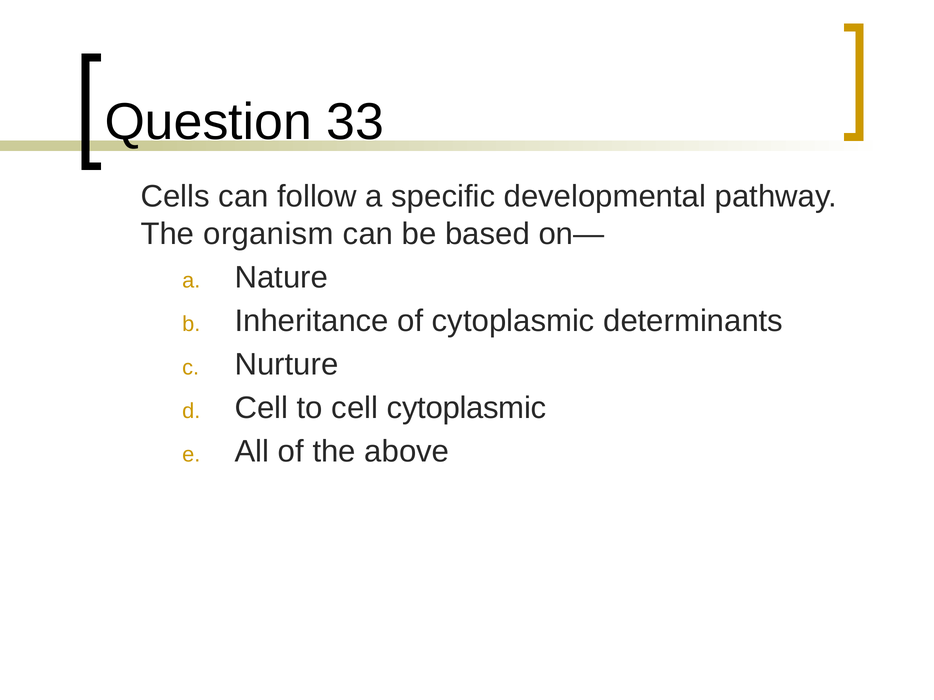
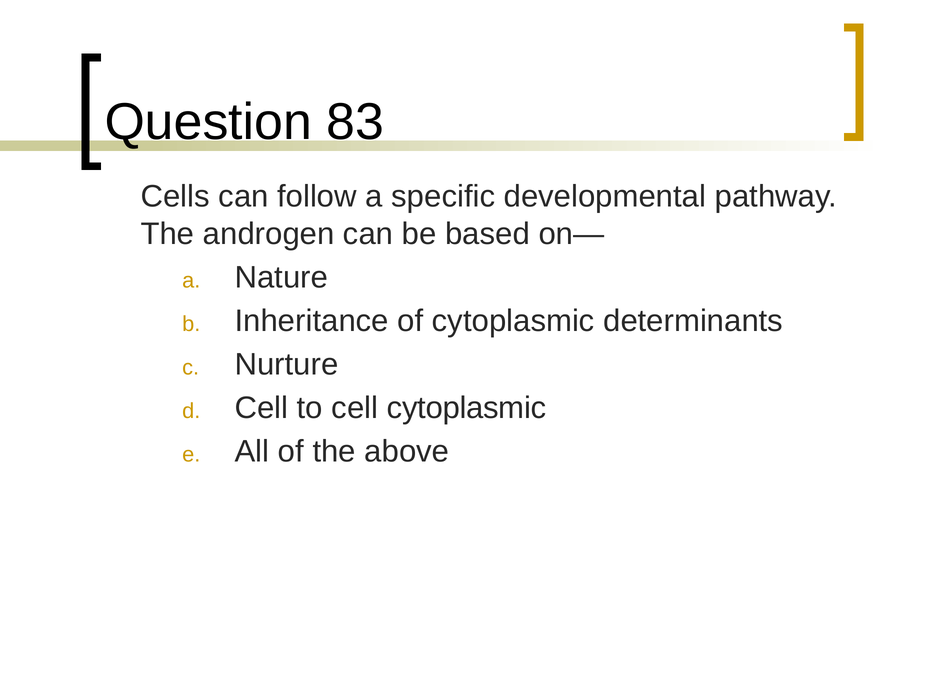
33: 33 -> 83
organism: organism -> androgen
